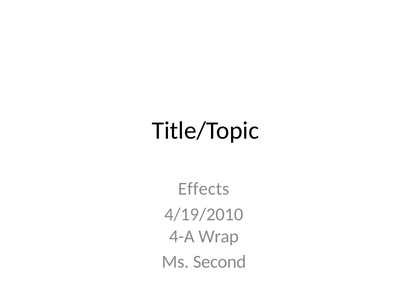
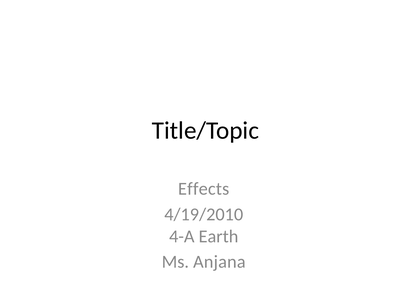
Wrap: Wrap -> Earth
Second: Second -> Anjana
